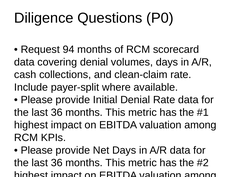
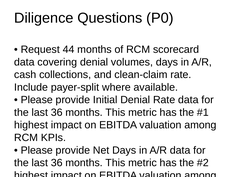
94: 94 -> 44
